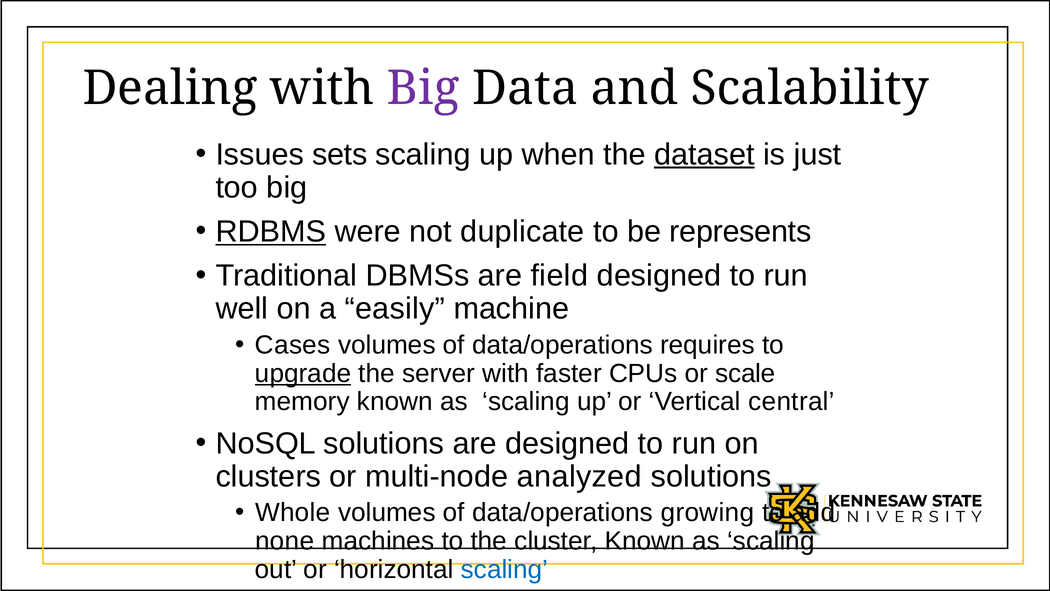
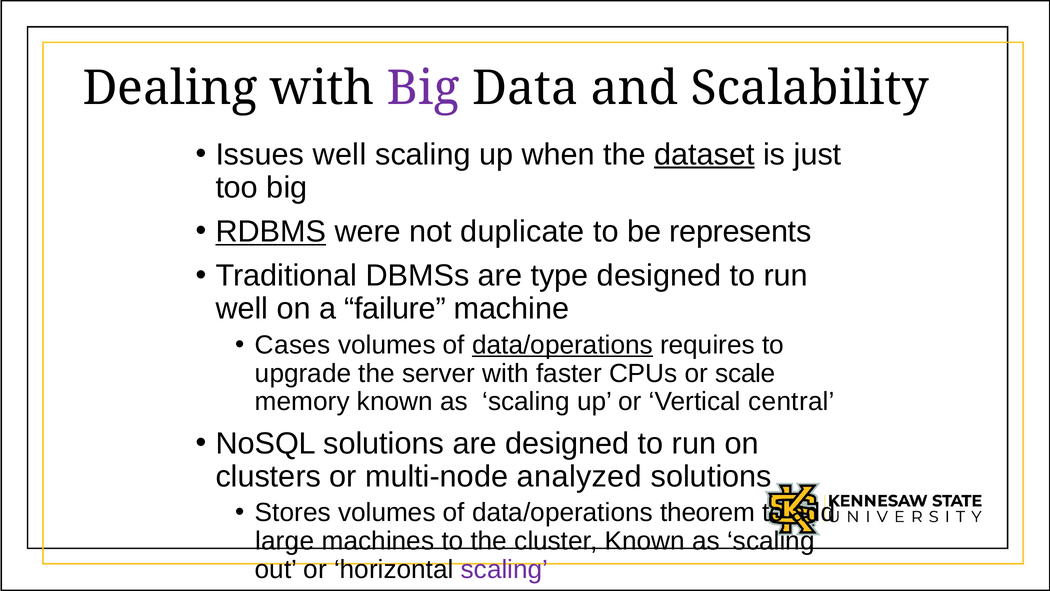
Issues sets: sets -> well
field: field -> type
easily: easily -> failure
data/operations at (563, 345) underline: none -> present
upgrade underline: present -> none
Whole: Whole -> Stores
growing: growing -> theorem
none: none -> large
scaling at (505, 569) colour: blue -> purple
